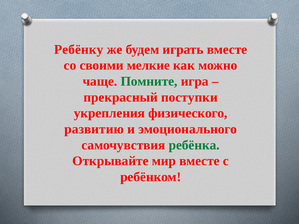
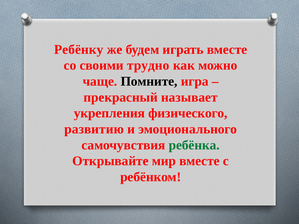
мелкие: мелкие -> трудно
Помните colour: green -> black
поступки: поступки -> называет
